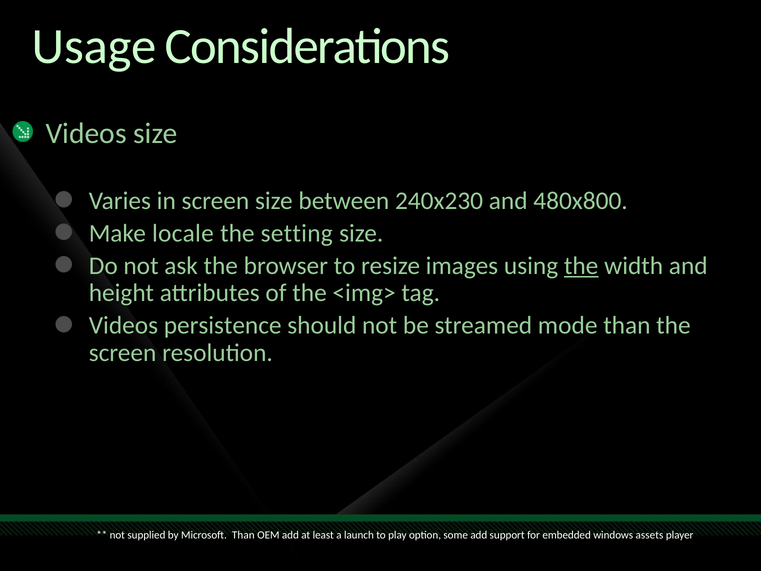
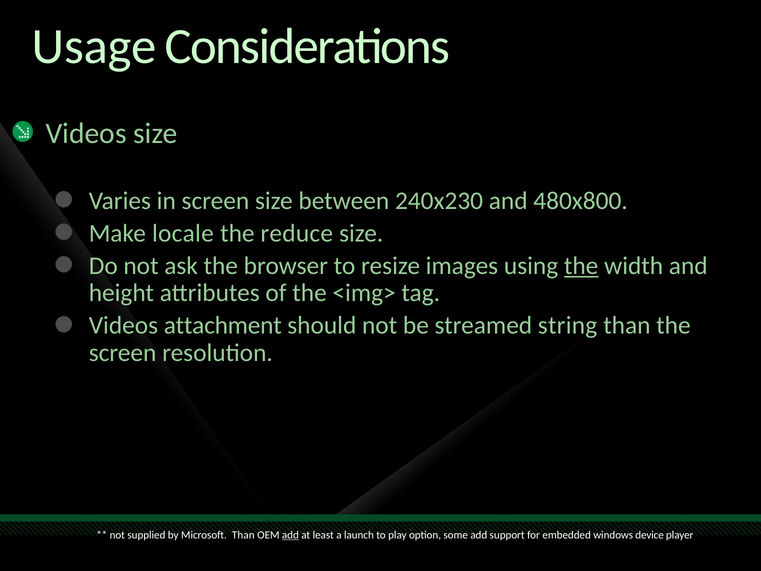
setting: setting -> reduce
persistence: persistence -> attachment
mode: mode -> string
add at (290, 535) underline: none -> present
assets: assets -> device
